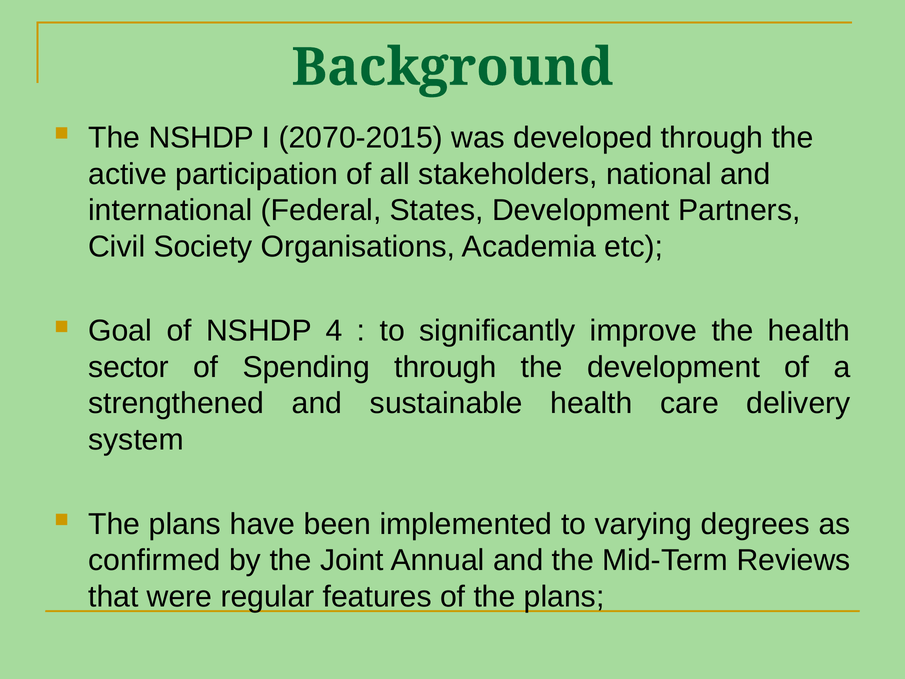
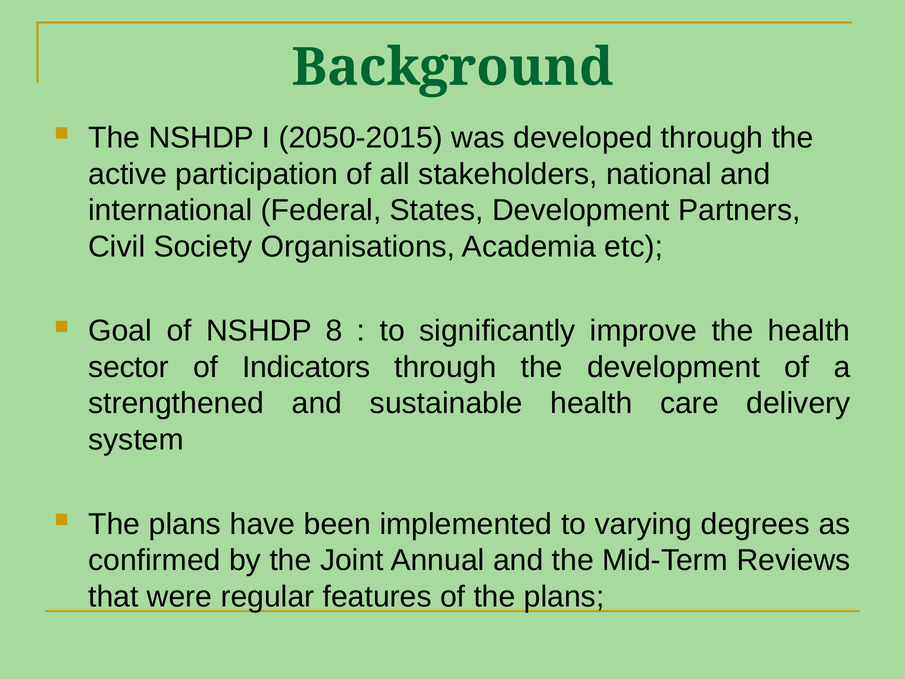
2070-2015: 2070-2015 -> 2050-2015
4: 4 -> 8
Spending: Spending -> Indicators
